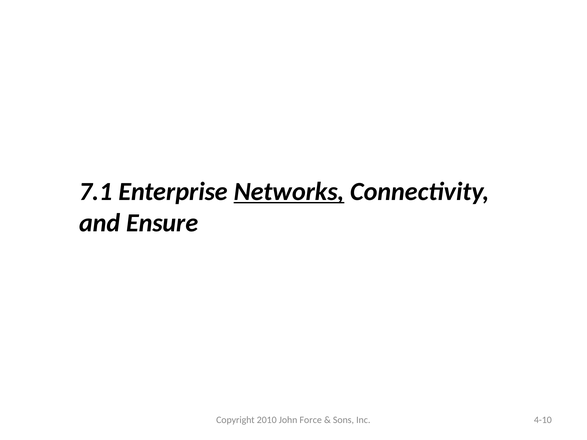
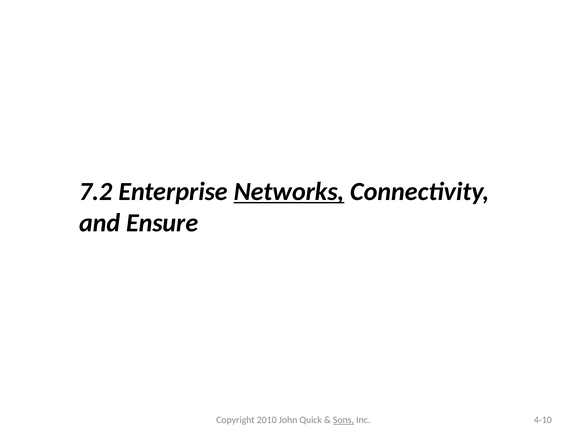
7.1: 7.1 -> 7.2
Force: Force -> Quick
Sons underline: none -> present
